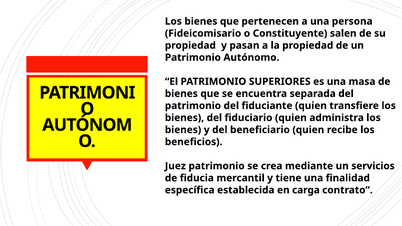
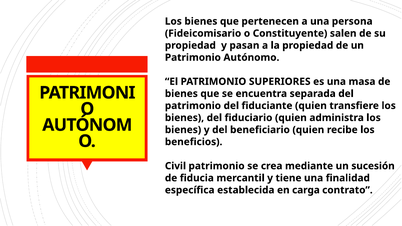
Juez: Juez -> Civil
servicios: servicios -> sucesión
